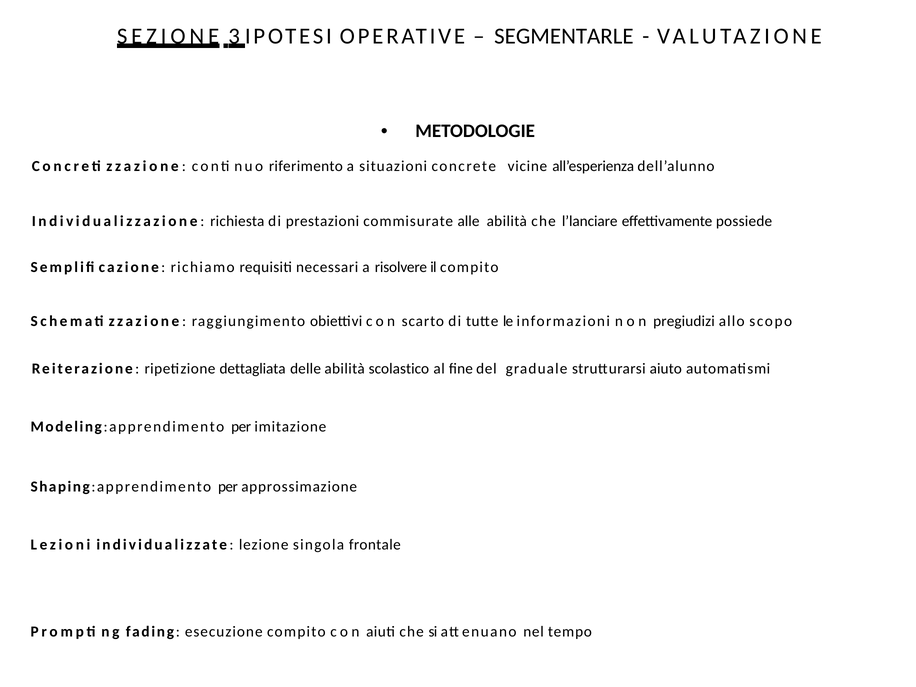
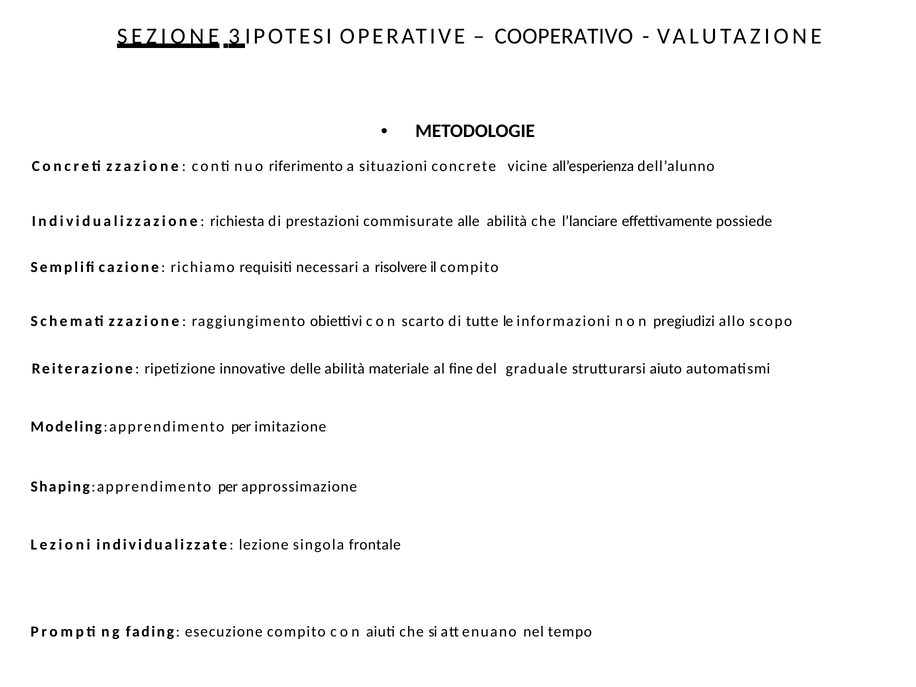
SEGMENTARLE: SEGMENTARLE -> COOPERATIVO
dettagliata: dettagliata -> innovative
scolastico: scolastico -> materiale
